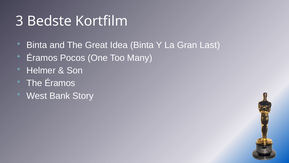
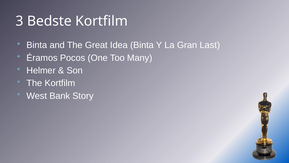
The Éramos: Éramos -> Kortfilm
